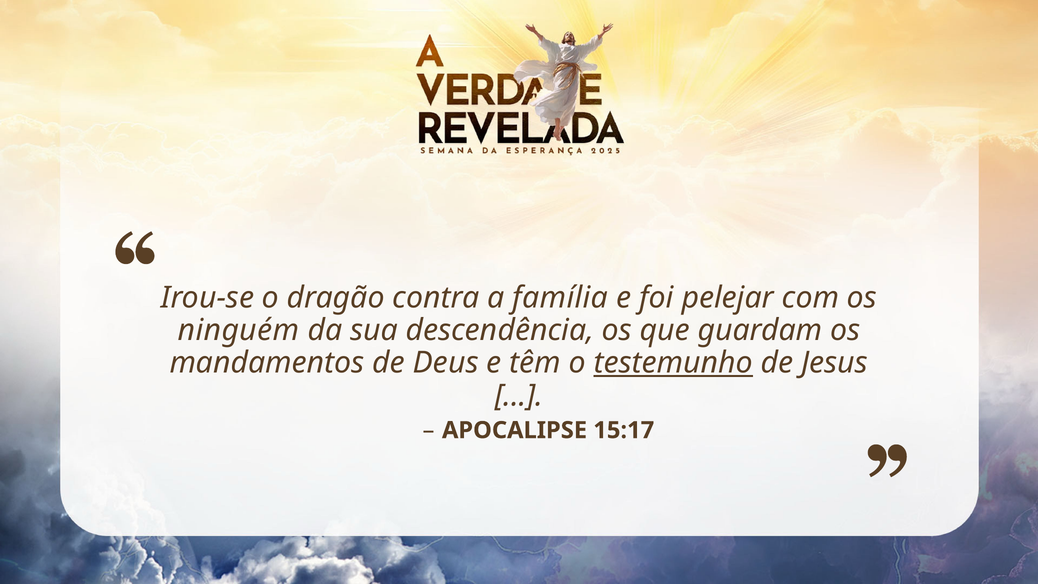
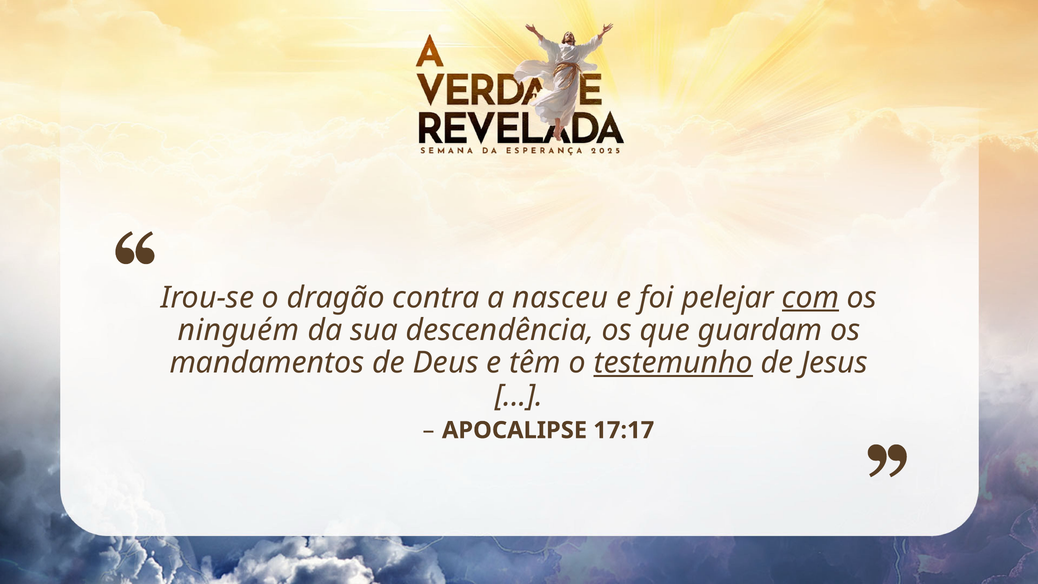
família: família -> nasceu
com underline: none -> present
15:17: 15:17 -> 17:17
